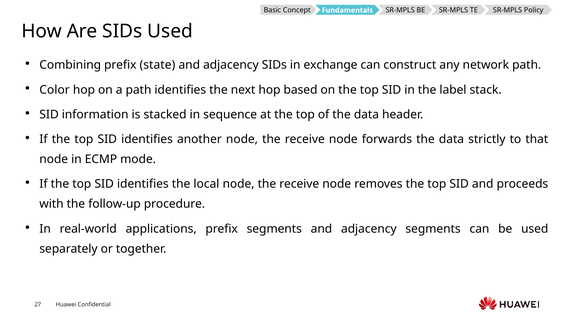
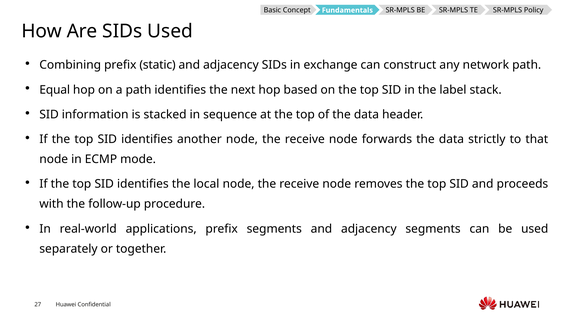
state: state -> static
Color: Color -> Equal
